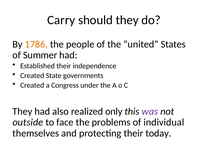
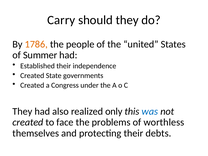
was colour: purple -> blue
outside at (28, 122): outside -> created
individual: individual -> worthless
today: today -> debts
